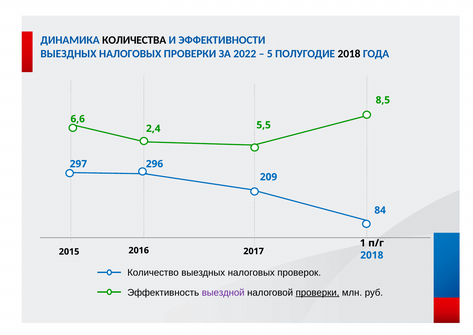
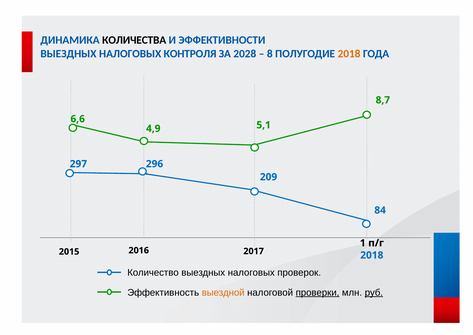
НАЛОГОВЫХ ПРОВЕРКИ: ПРОВЕРКИ -> КОНТРОЛЯ
2022: 2022 -> 2028
5: 5 -> 8
2018 at (349, 54) colour: black -> orange
8,5: 8,5 -> 8,7
5,5: 5,5 -> 5,1
2,4: 2,4 -> 4,9
выездной colour: purple -> orange
руб underline: none -> present
